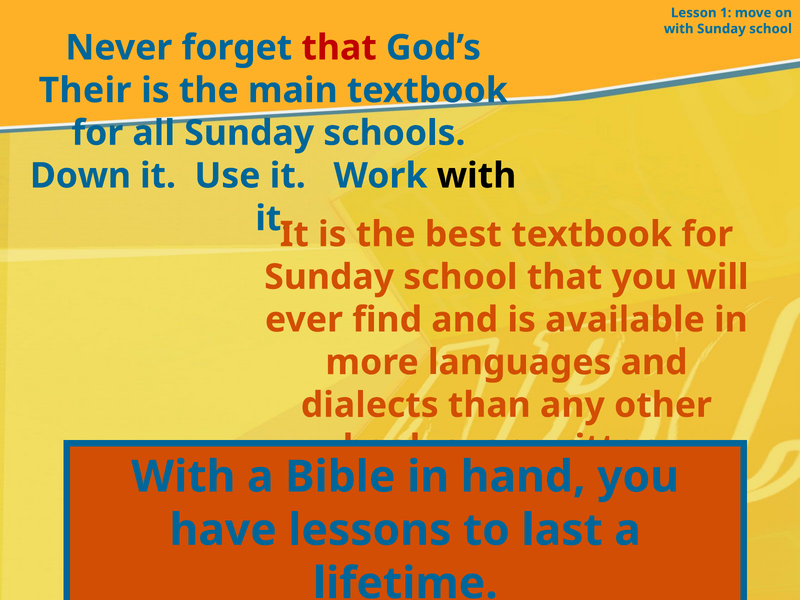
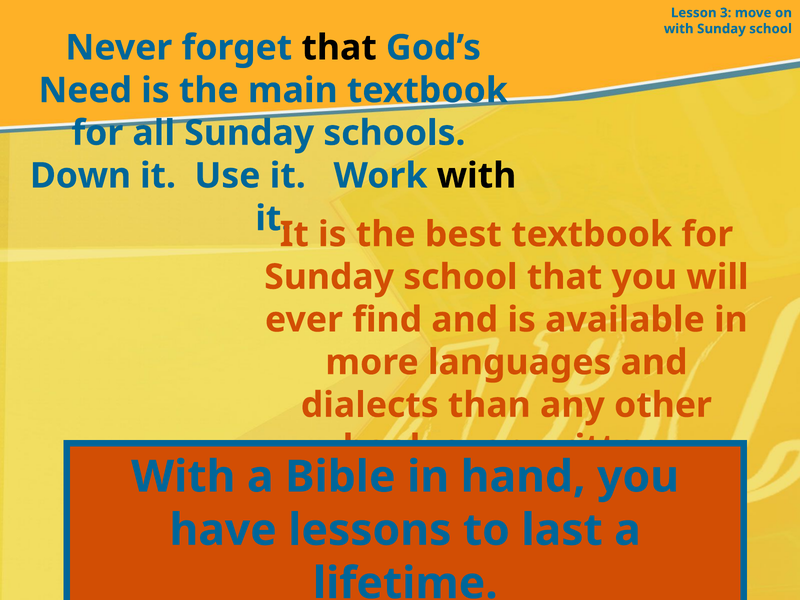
1: 1 -> 3
that at (339, 48) colour: red -> black
Their: Their -> Need
